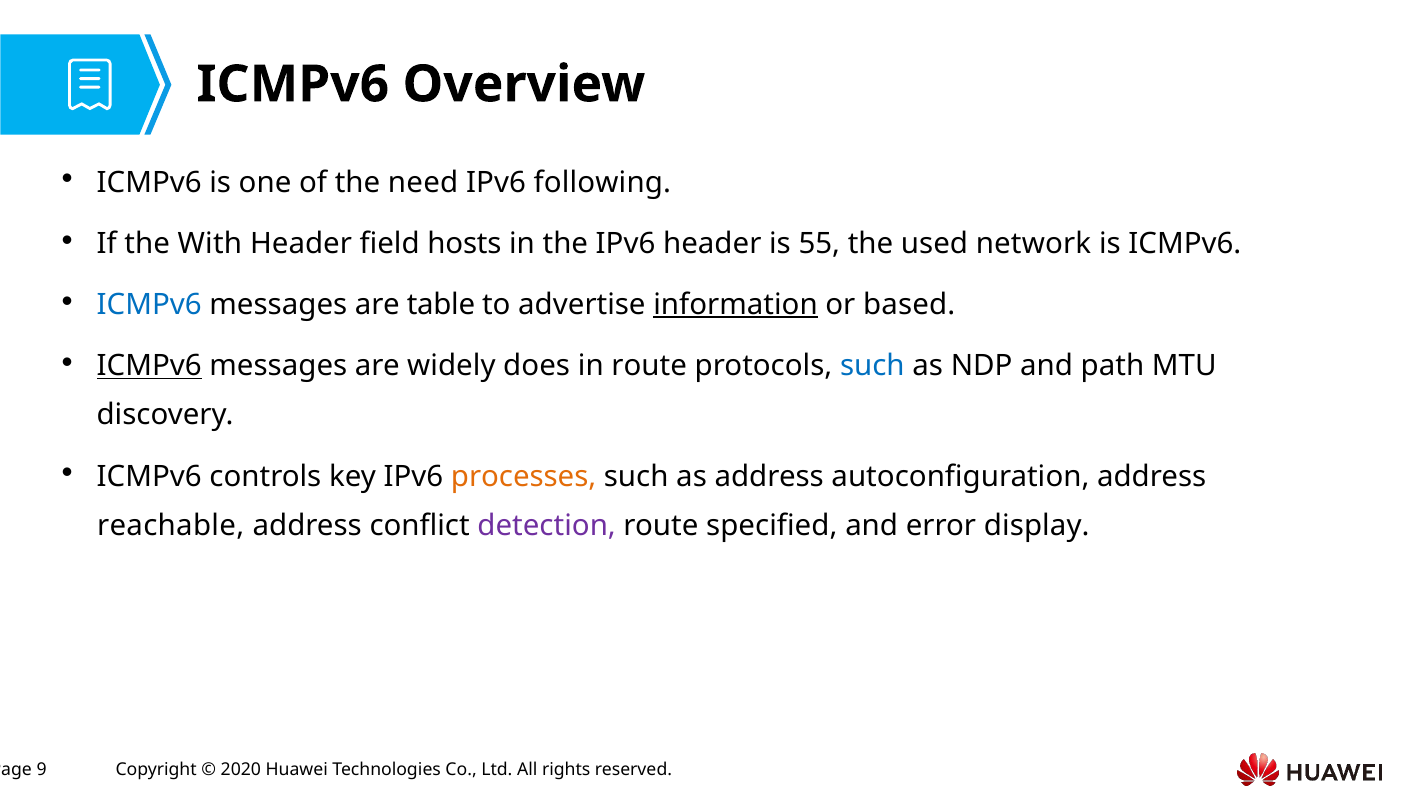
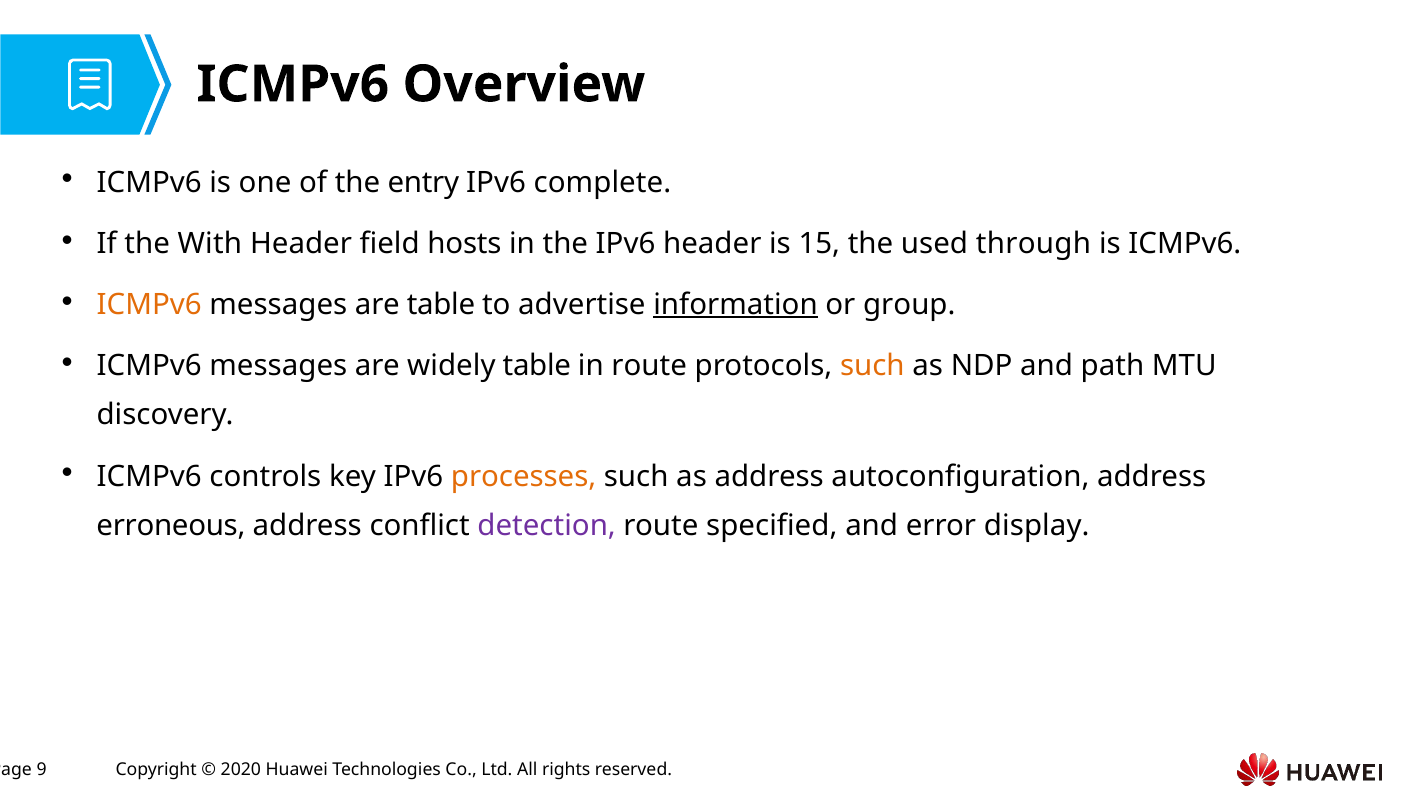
need: need -> entry
following: following -> complete
55: 55 -> 15
network: network -> through
ICMPv6 at (149, 305) colour: blue -> orange
based: based -> group
ICMPv6 at (149, 366) underline: present -> none
widely does: does -> table
such at (872, 366) colour: blue -> orange
reachable: reachable -> erroneous
